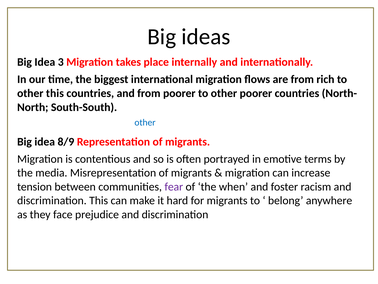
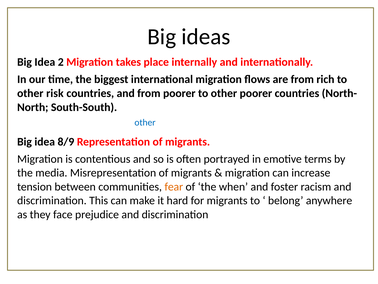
3: 3 -> 2
other this: this -> risk
fear colour: purple -> orange
